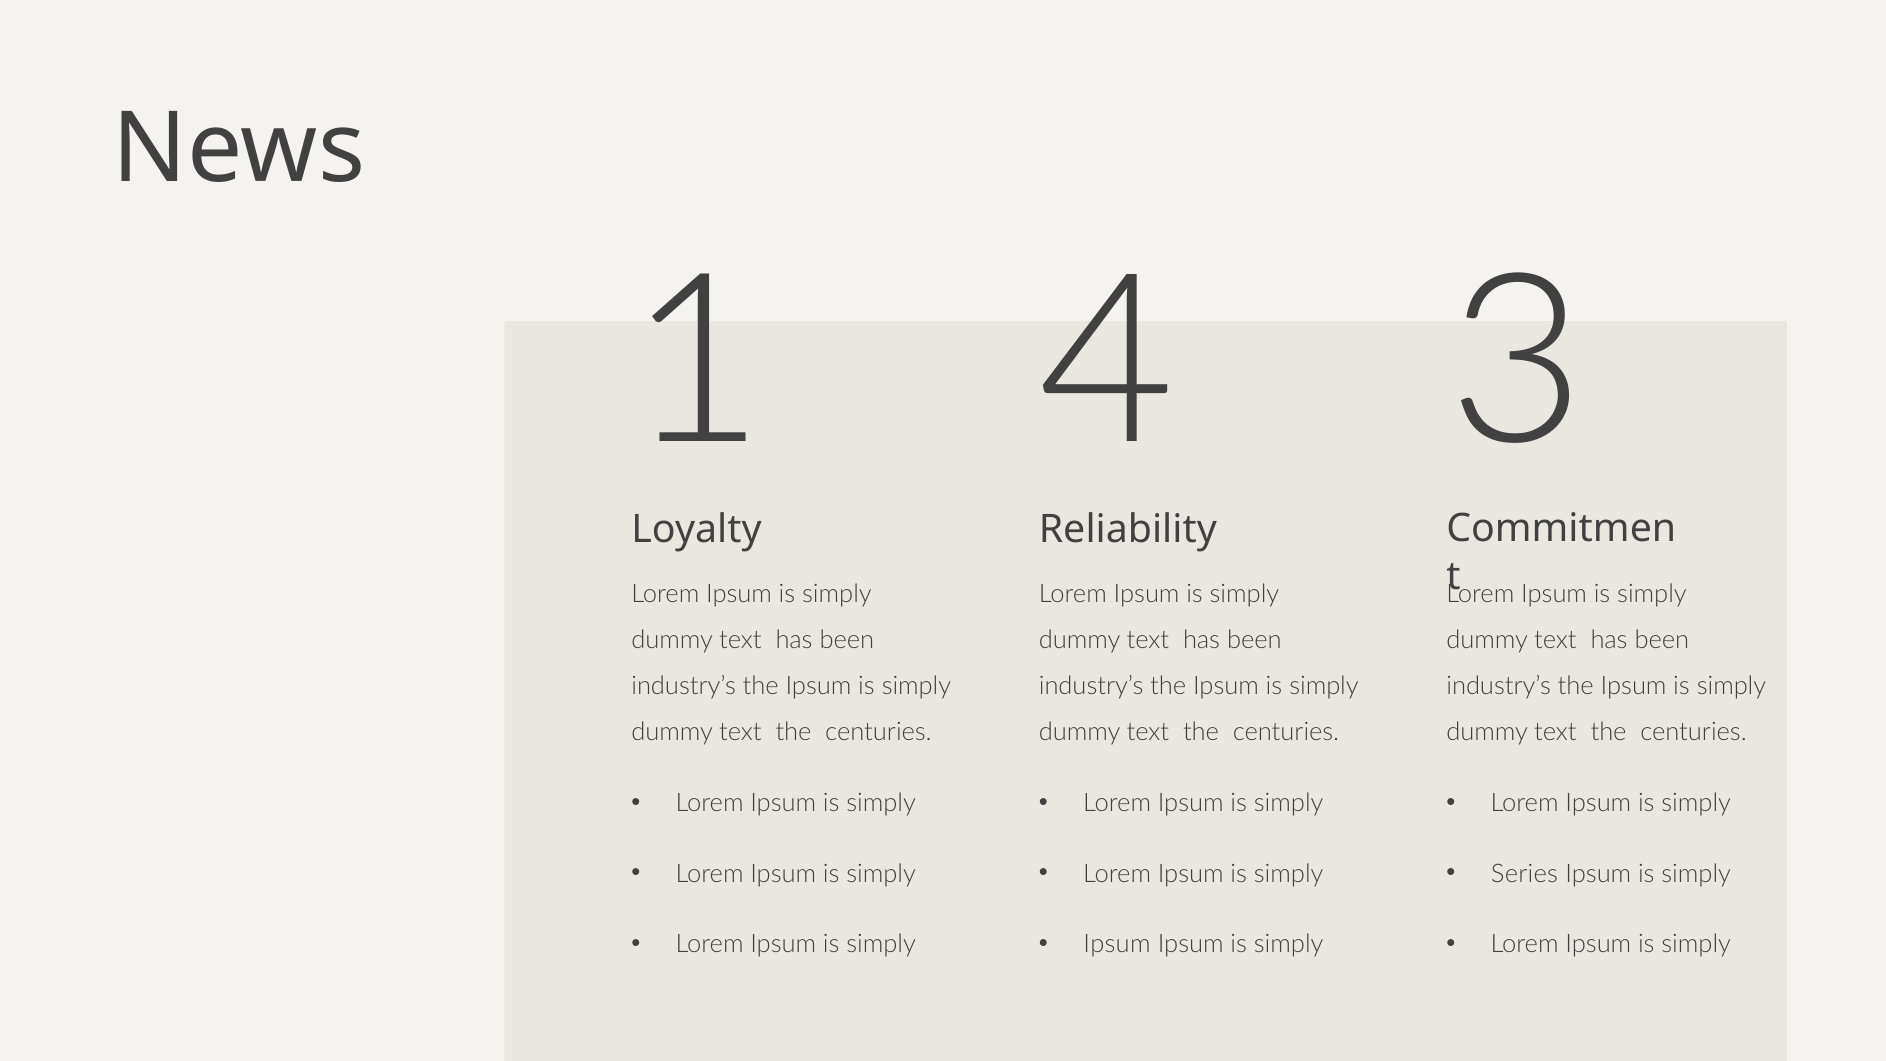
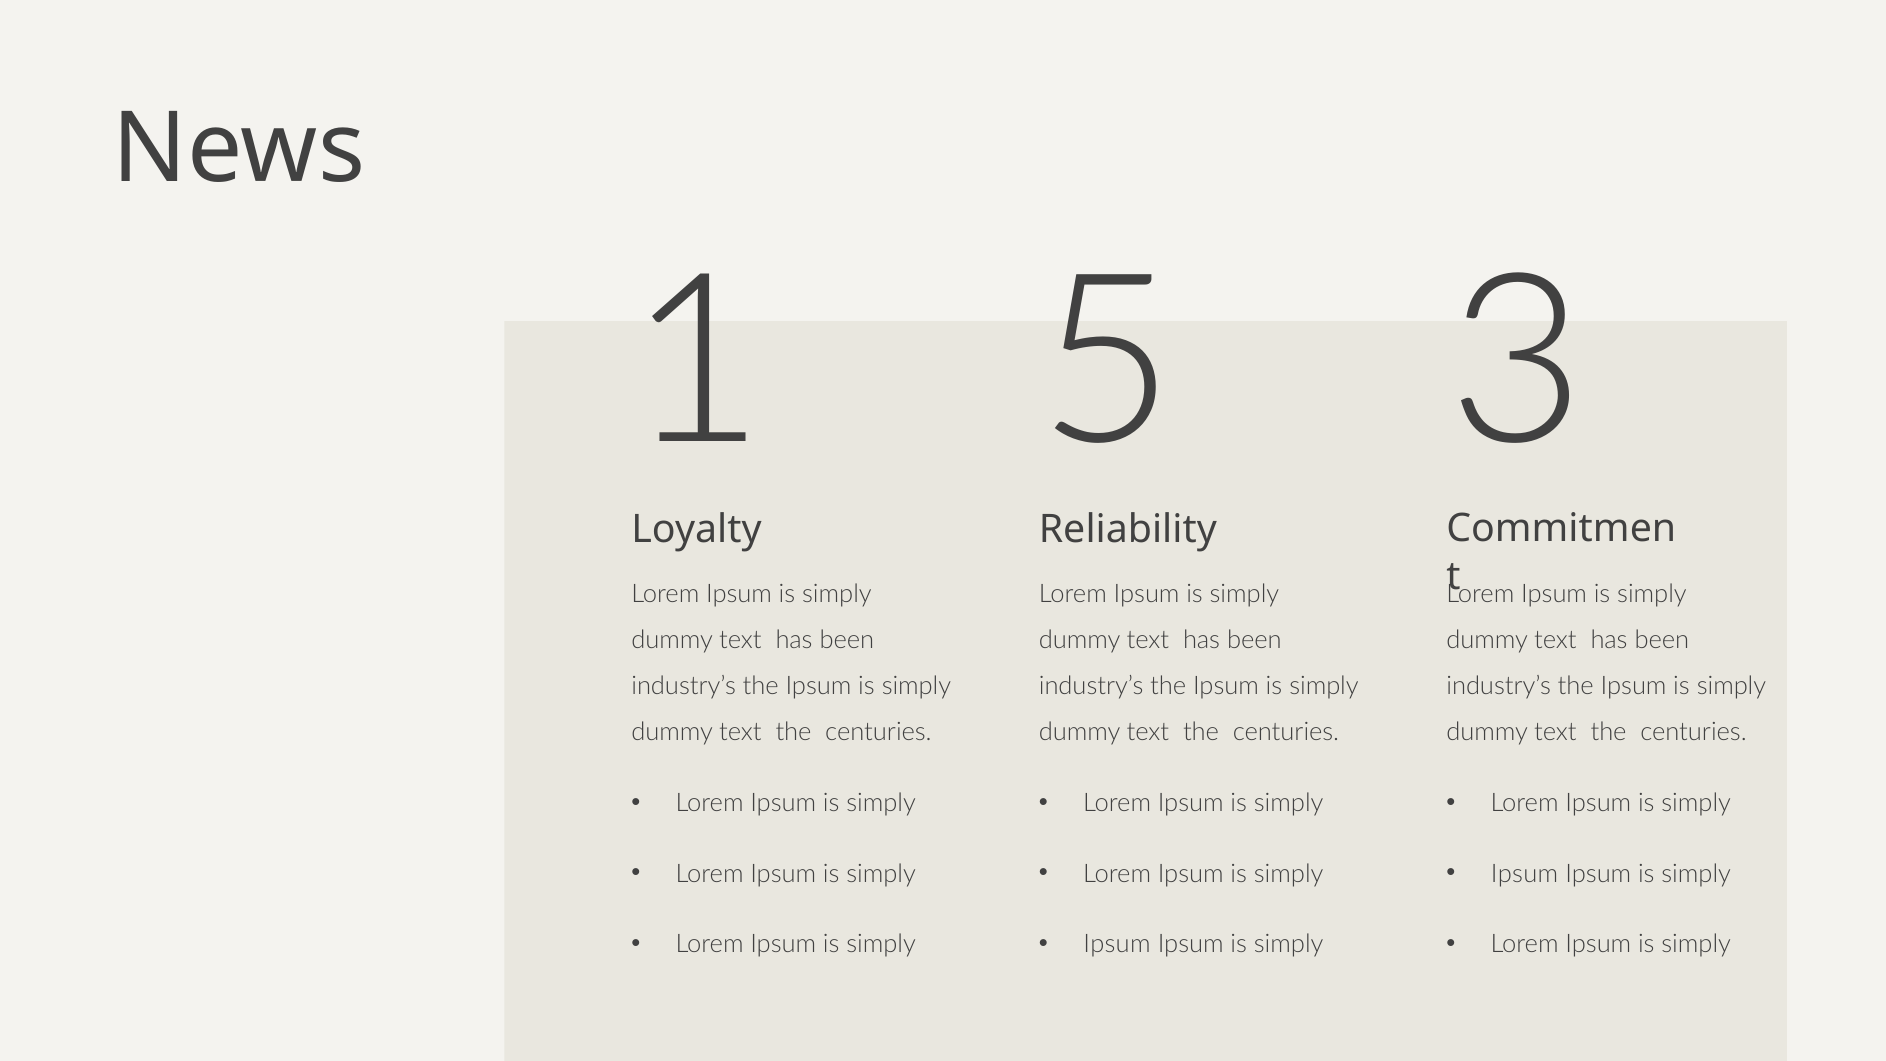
4: 4 -> 5
Series at (1525, 874): Series -> Ipsum
